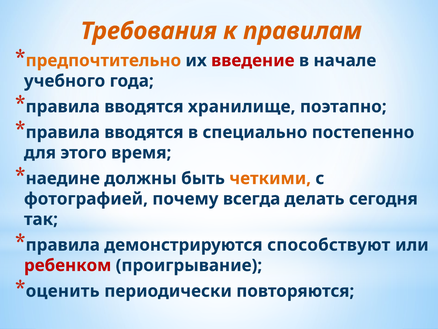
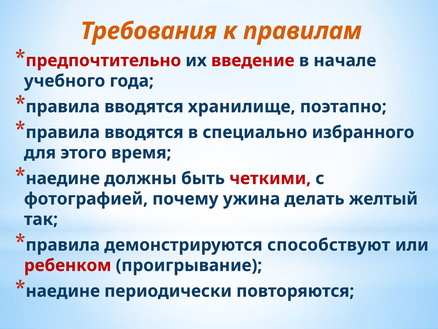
предпочтительно colour: orange -> red
постепенно: постепенно -> избранного
четкими colour: orange -> red
всегда: всегда -> ужина
сегодня: сегодня -> желтый
оценить at (63, 291): оценить -> наедине
